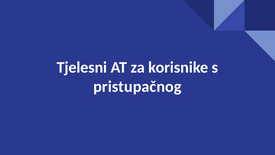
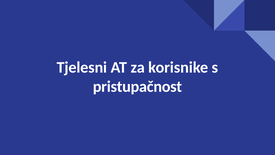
pristupačnog: pristupačnog -> pristupačnost
